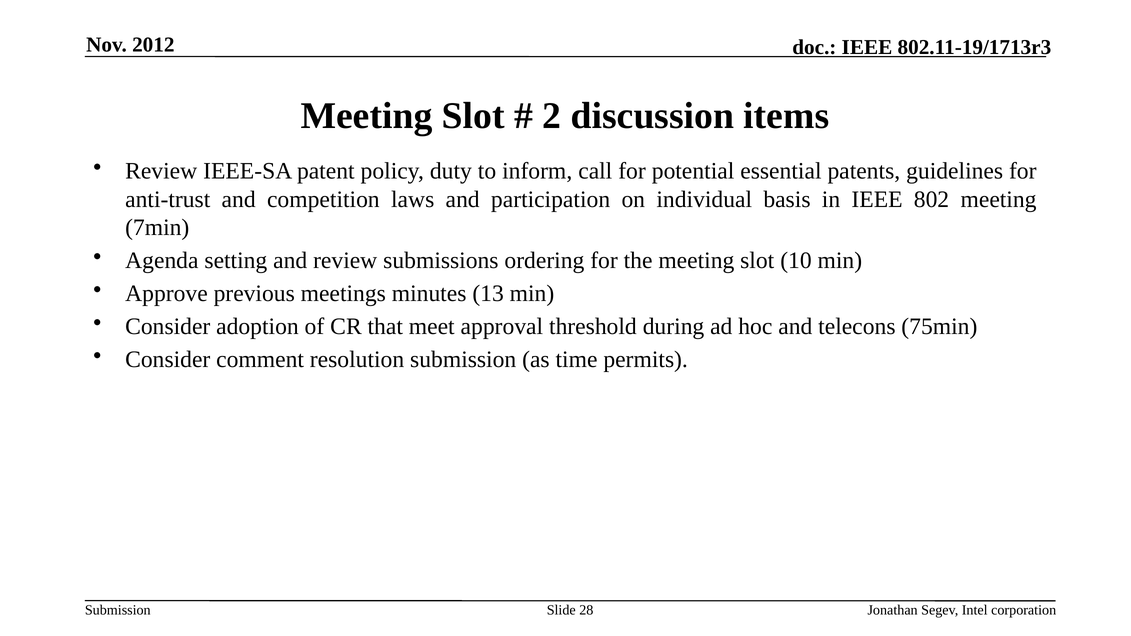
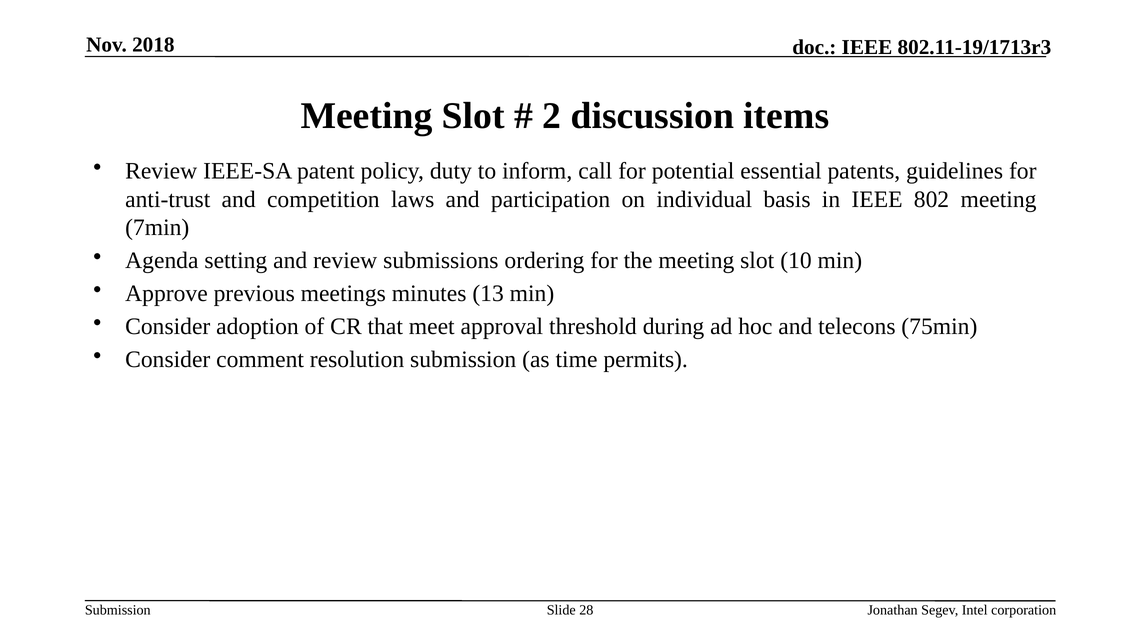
2012: 2012 -> 2018
